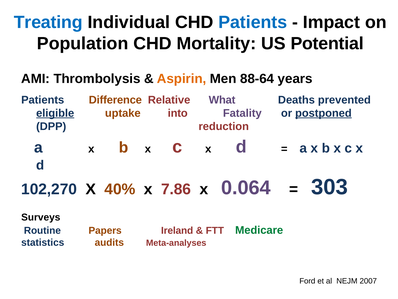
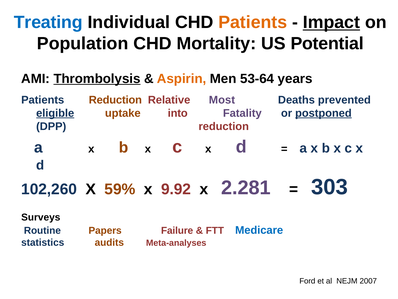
Patients at (253, 22) colour: blue -> orange
Impact underline: none -> present
Thrombolysis underline: none -> present
88-64: 88-64 -> 53-64
Patients Difference: Difference -> Reduction
What: What -> Most
102,270: 102,270 -> 102,260
40%: 40% -> 59%
7.86: 7.86 -> 9.92
0.064: 0.064 -> 2.281
Ireland: Ireland -> Failure
Medicare colour: green -> blue
